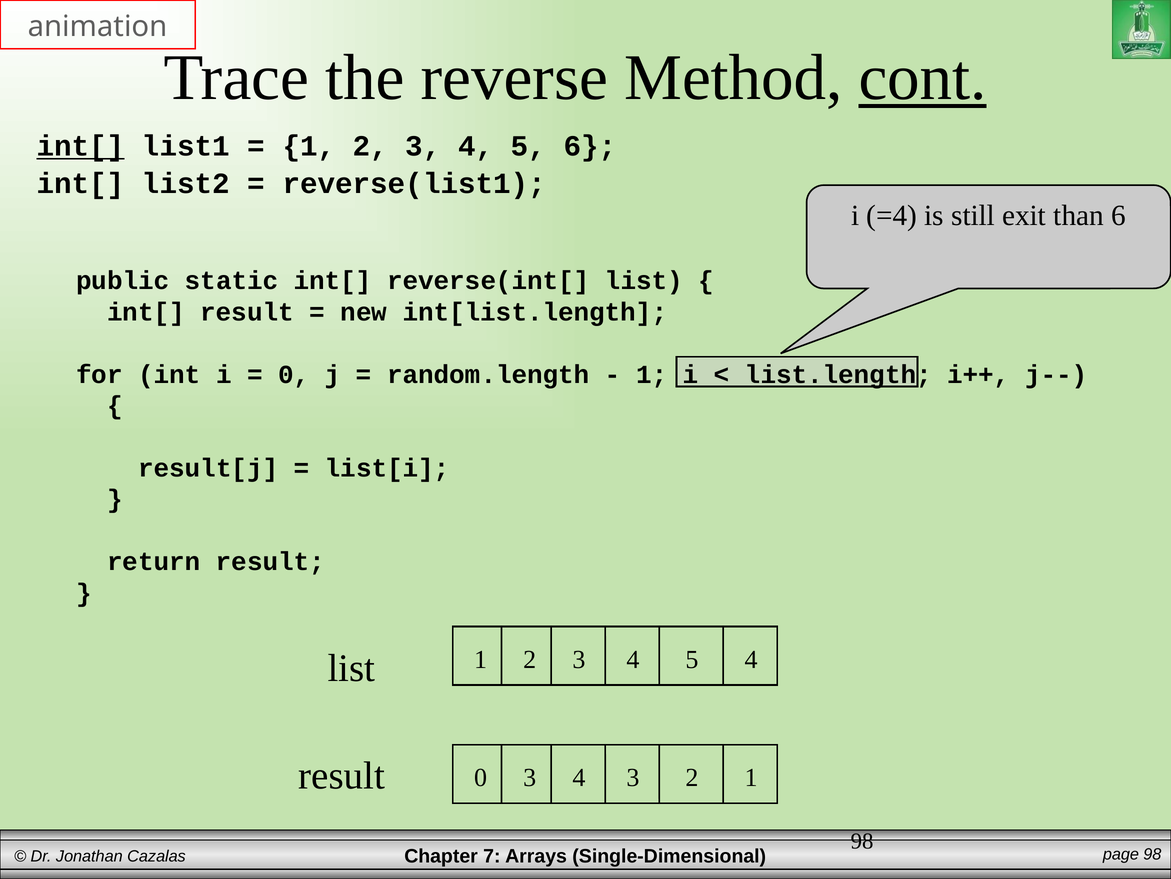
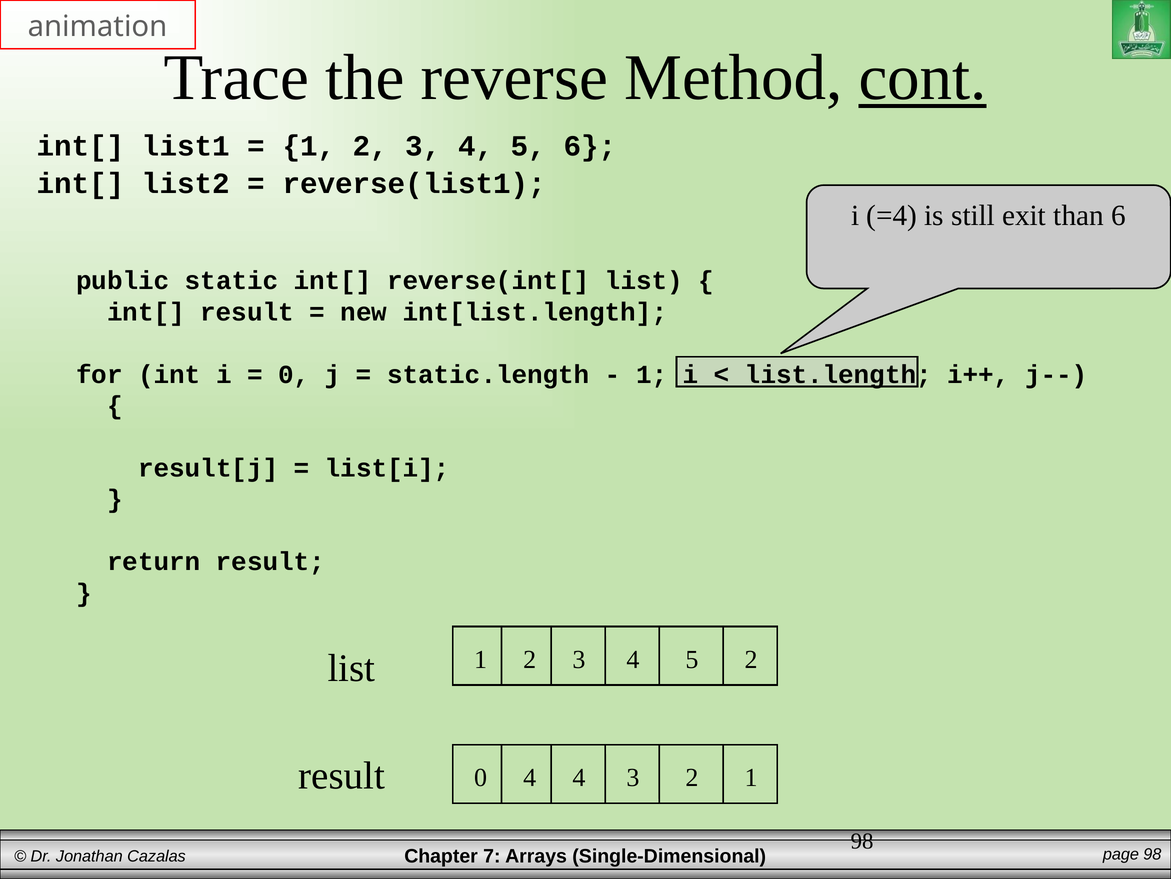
int[ at (81, 146) underline: present -> none
random.length: random.length -> static.length
5 4: 4 -> 2
0 3: 3 -> 4
